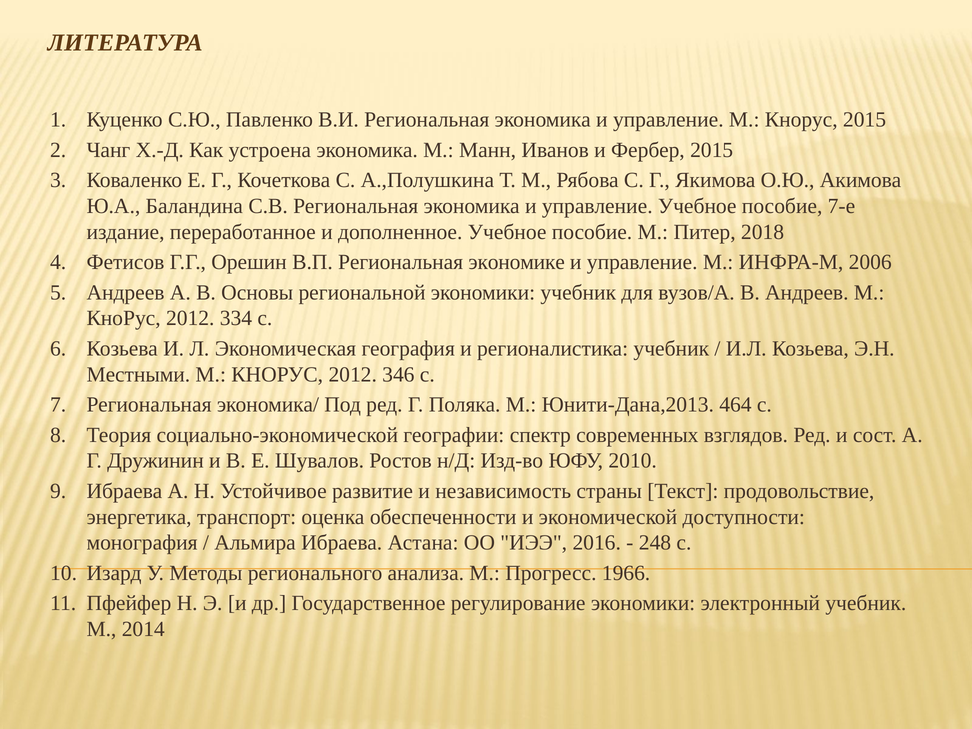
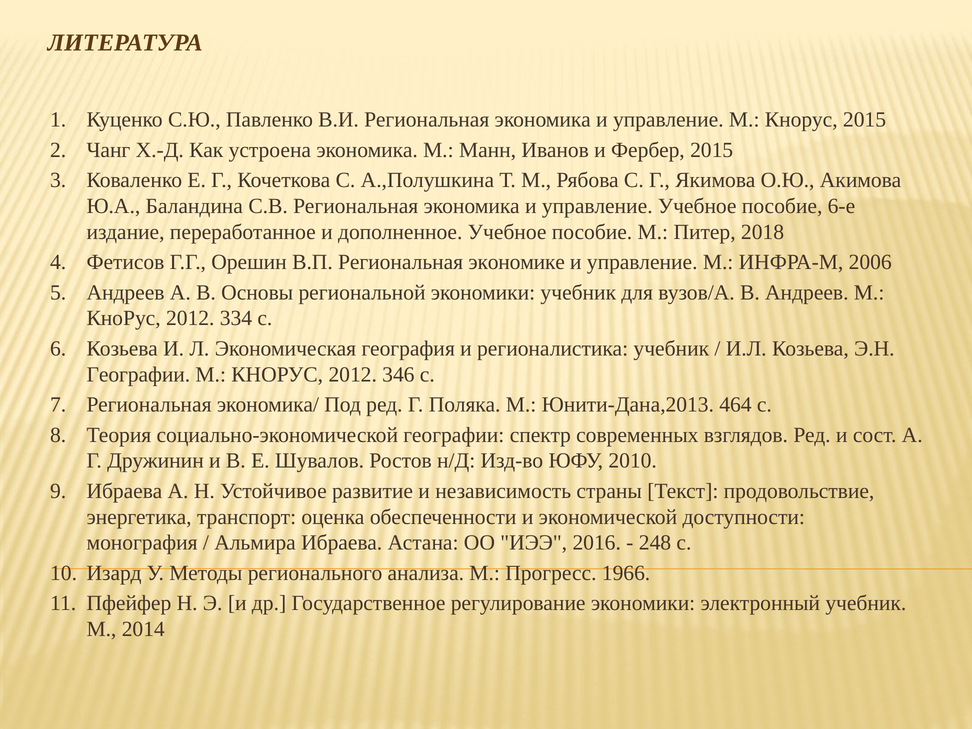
7-е: 7-е -> 6-е
Местными at (138, 374): Местными -> Географии
